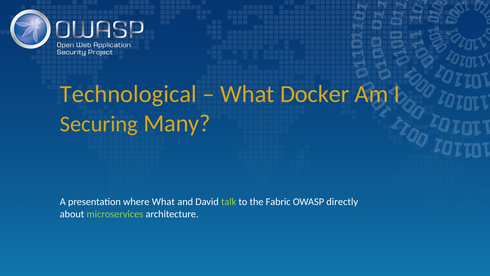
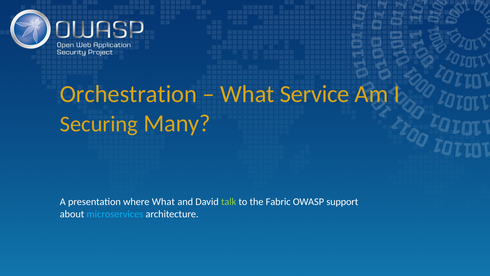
Technological: Technological -> Orchestration
Docker: Docker -> Service
directly: directly -> support
microservices colour: light green -> light blue
